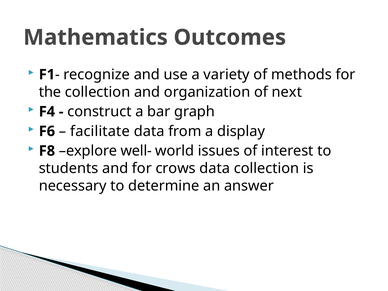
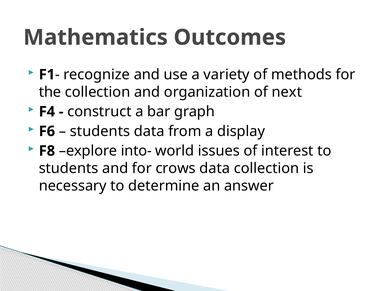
facilitate at (100, 131): facilitate -> students
well-: well- -> into-
